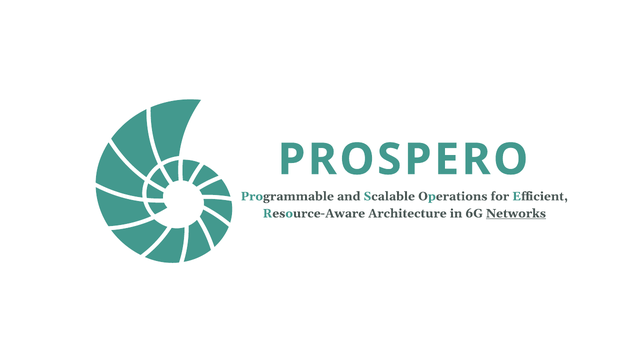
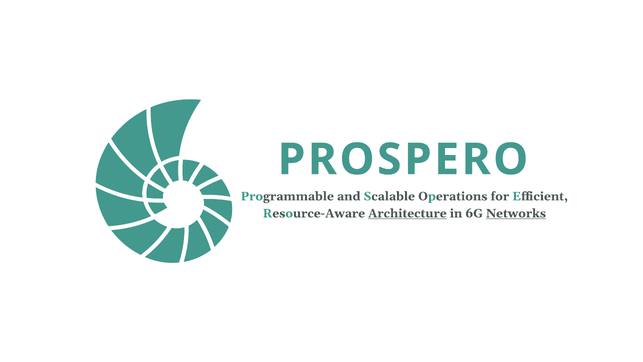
Architecture underline: none -> present
